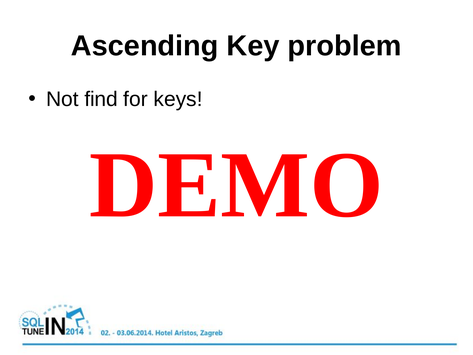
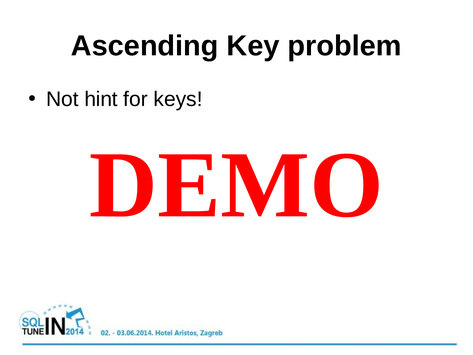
find: find -> hint
